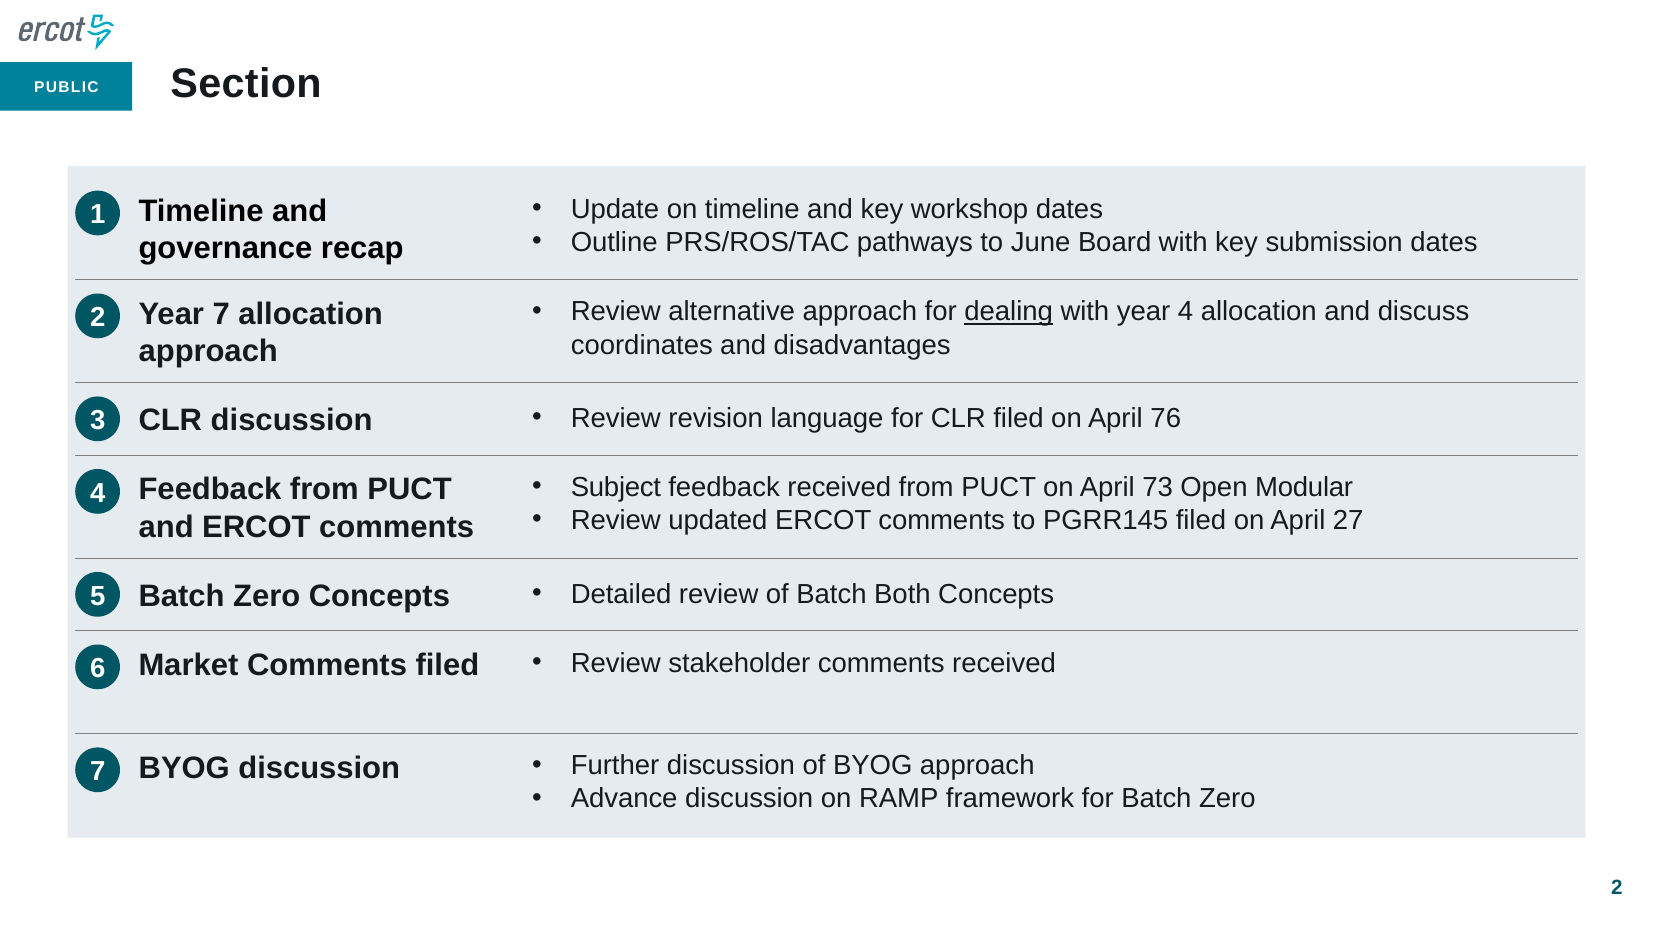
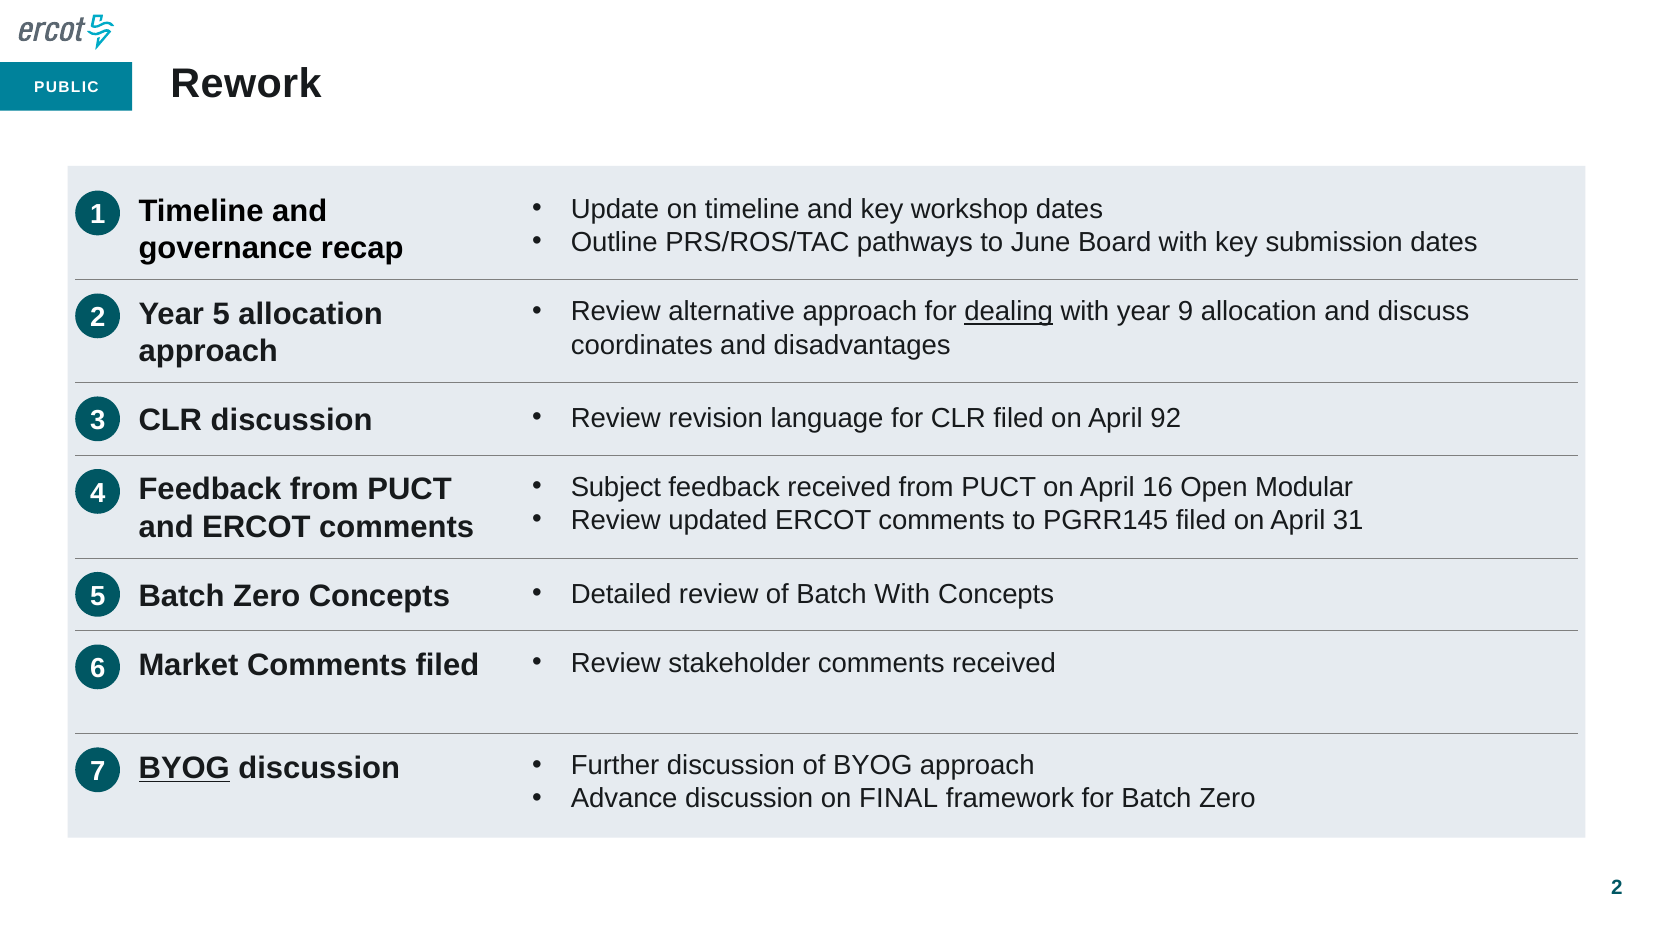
Section: Section -> Rework
year 4: 4 -> 9
Year 7: 7 -> 5
76: 76 -> 92
73: 73 -> 16
27: 27 -> 31
Batch Both: Both -> With
BYOG at (184, 768) underline: none -> present
RAMP: RAMP -> FINAL
